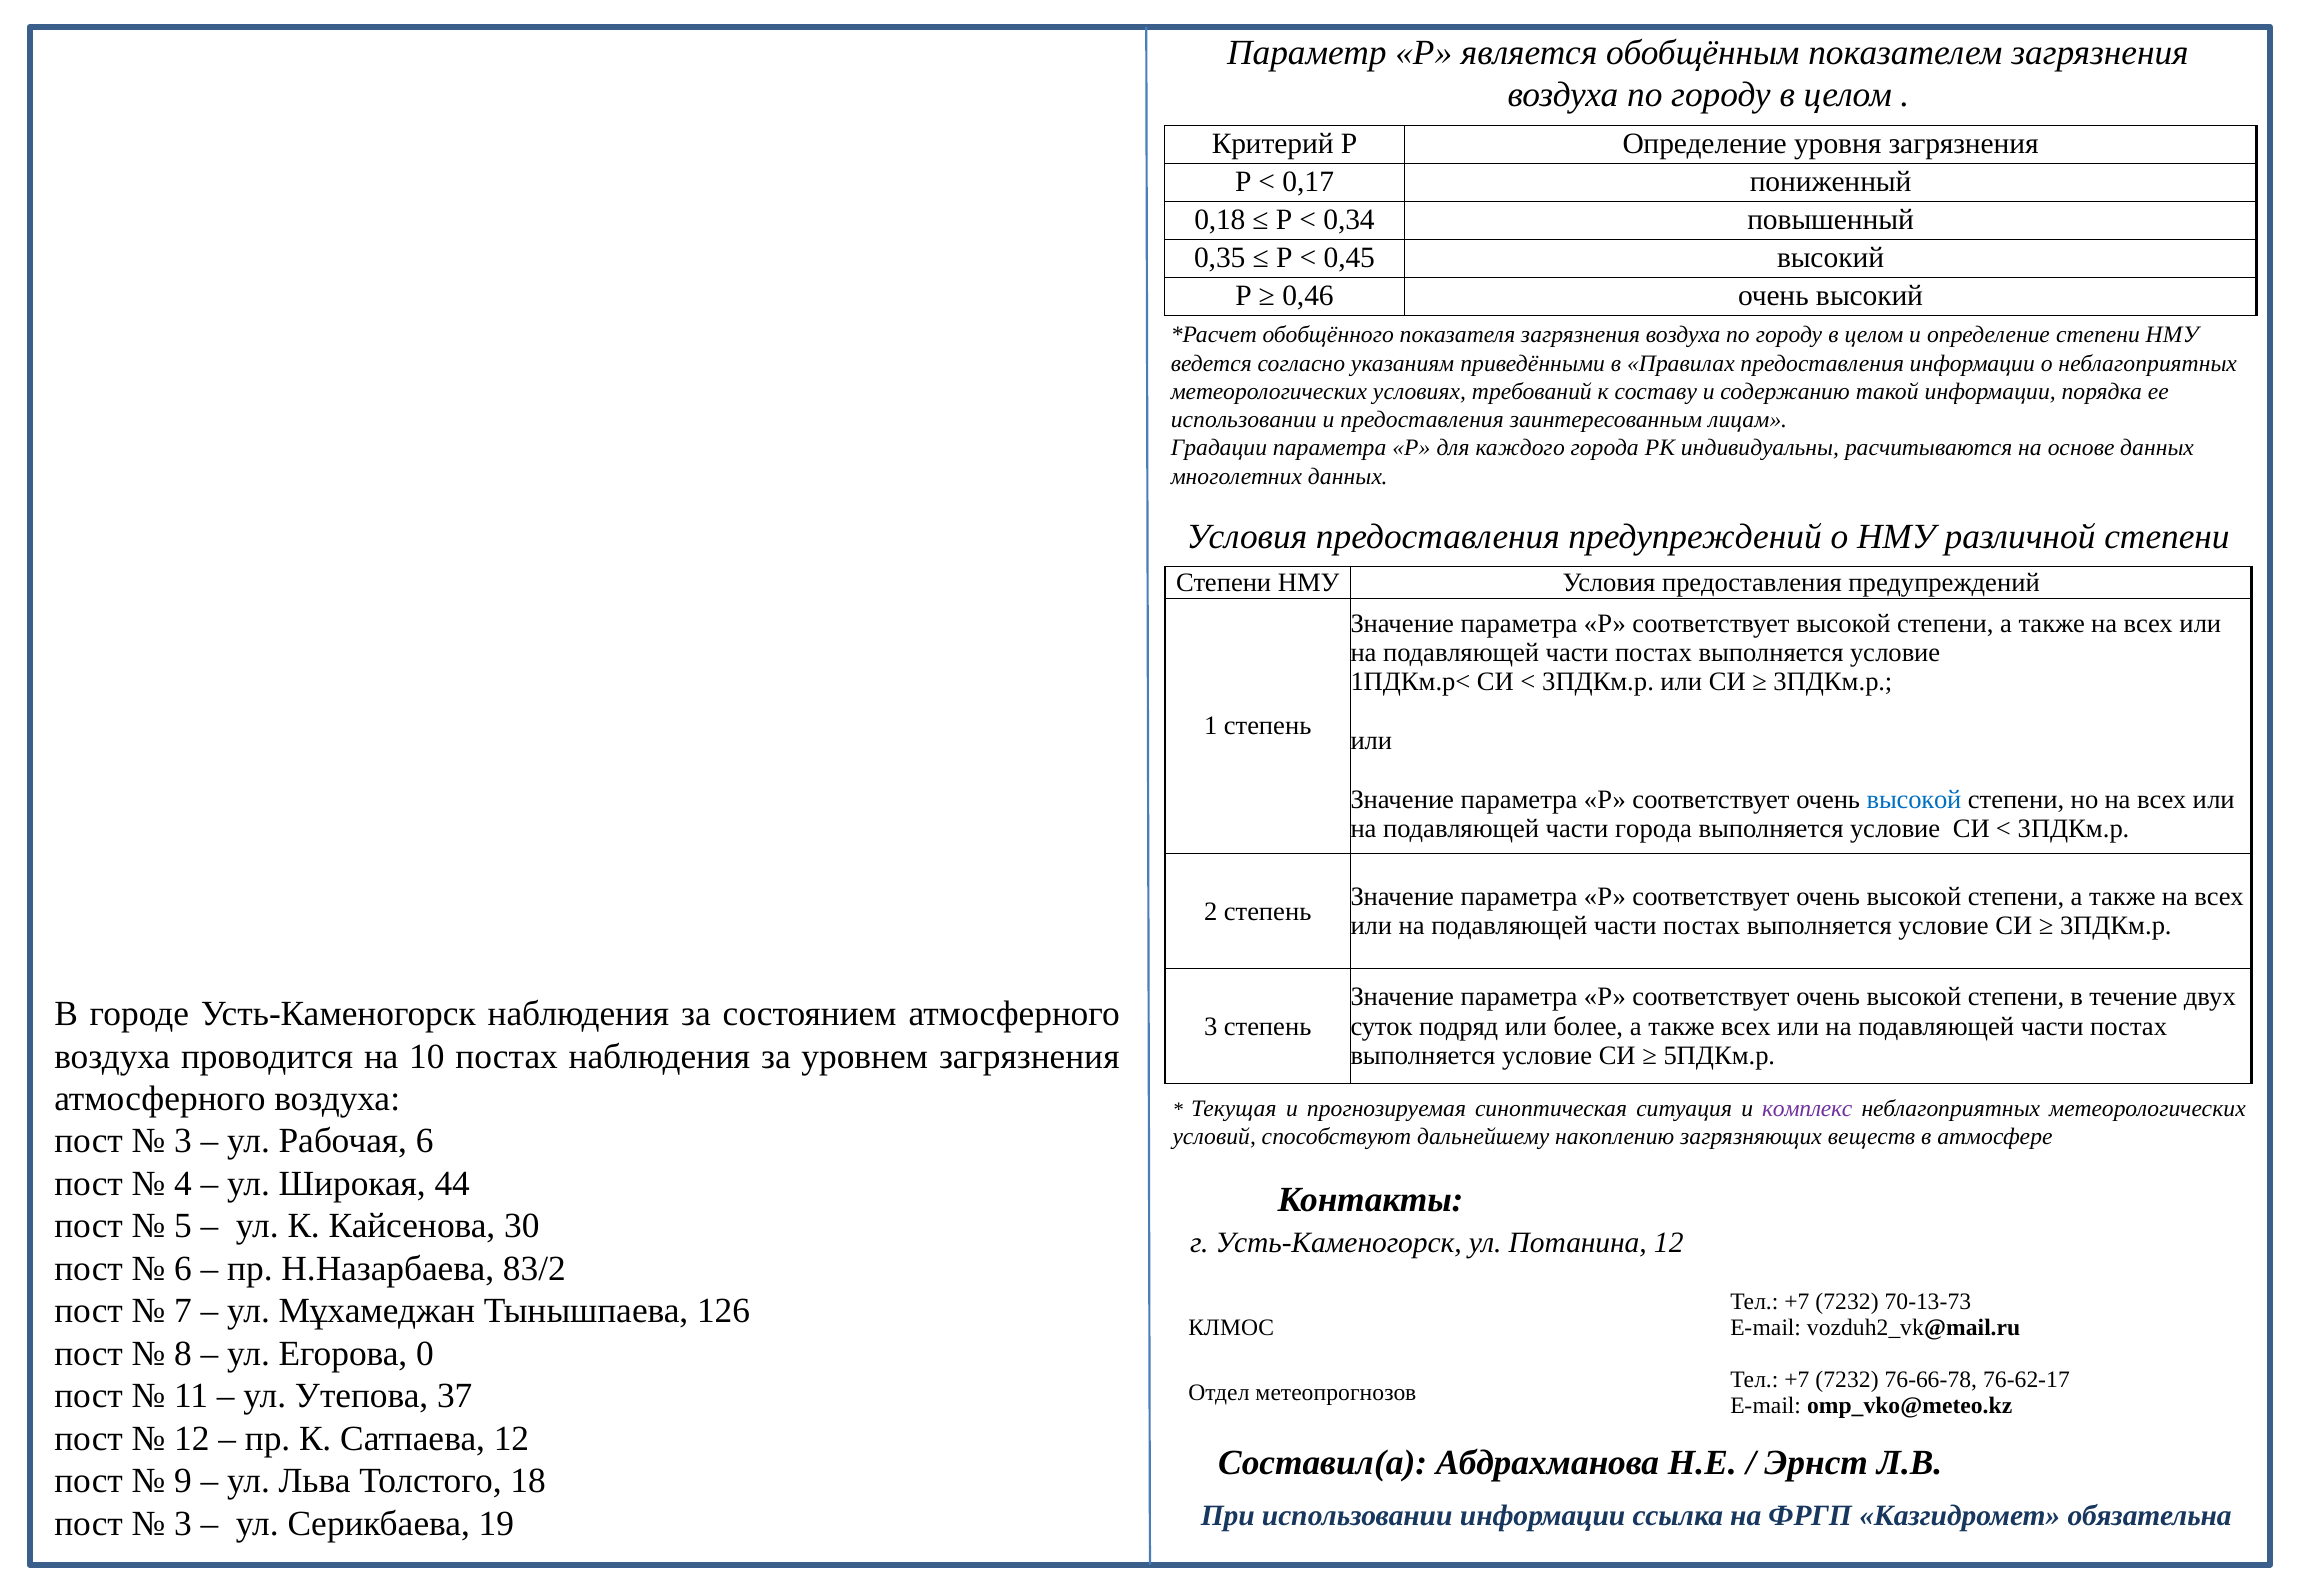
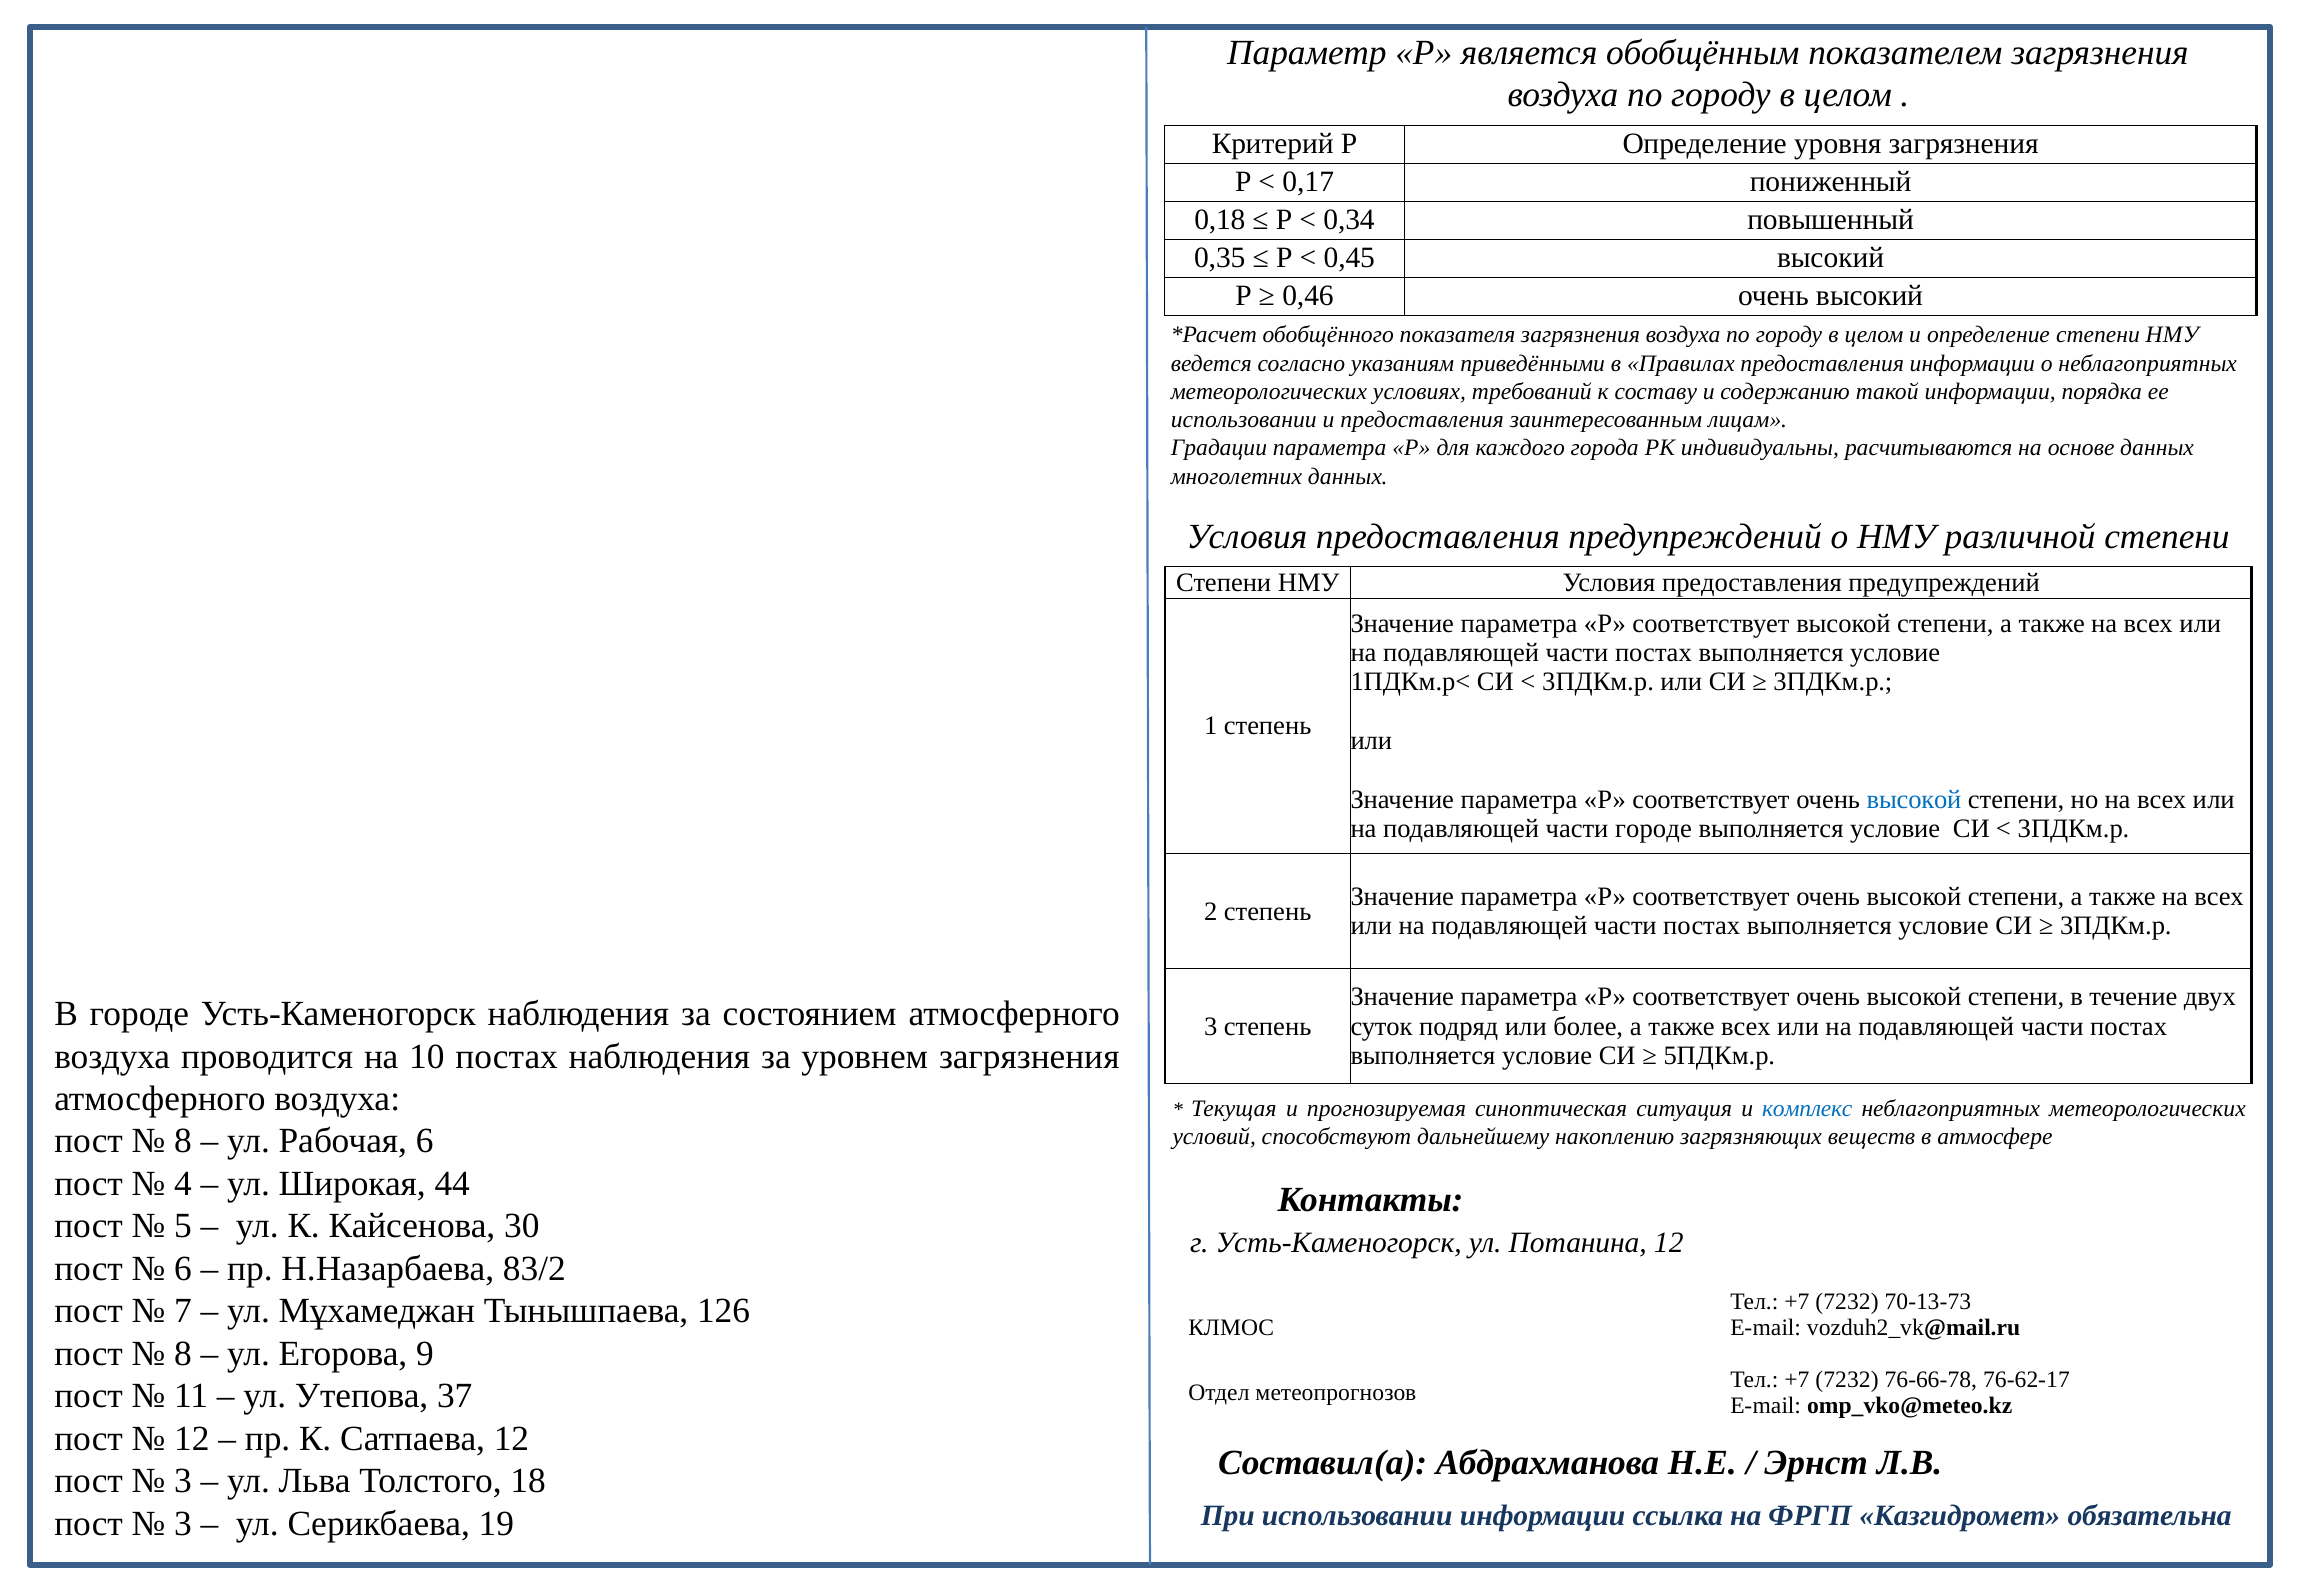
части города: города -> городе
комплекс colour: purple -> blue
3 at (183, 1141): 3 -> 8
0: 0 -> 9
9 at (183, 1481): 9 -> 3
